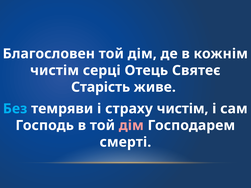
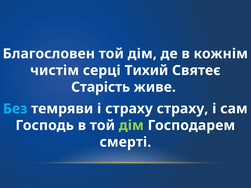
Отець: Отець -> Тихий
страху чистім: чистім -> страху
дім at (131, 126) colour: pink -> light green
